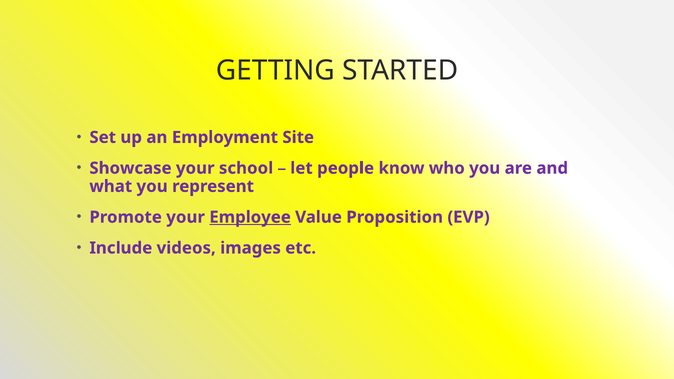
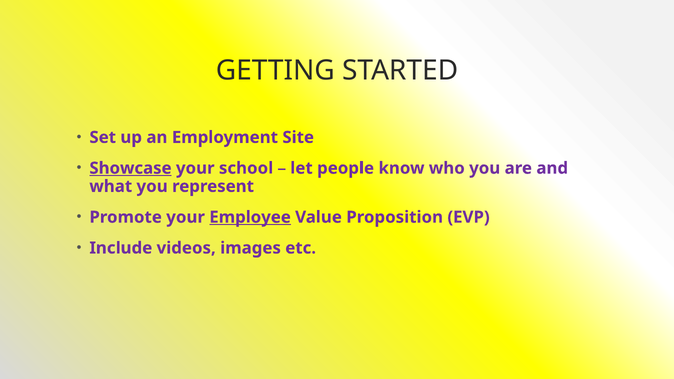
Showcase underline: none -> present
